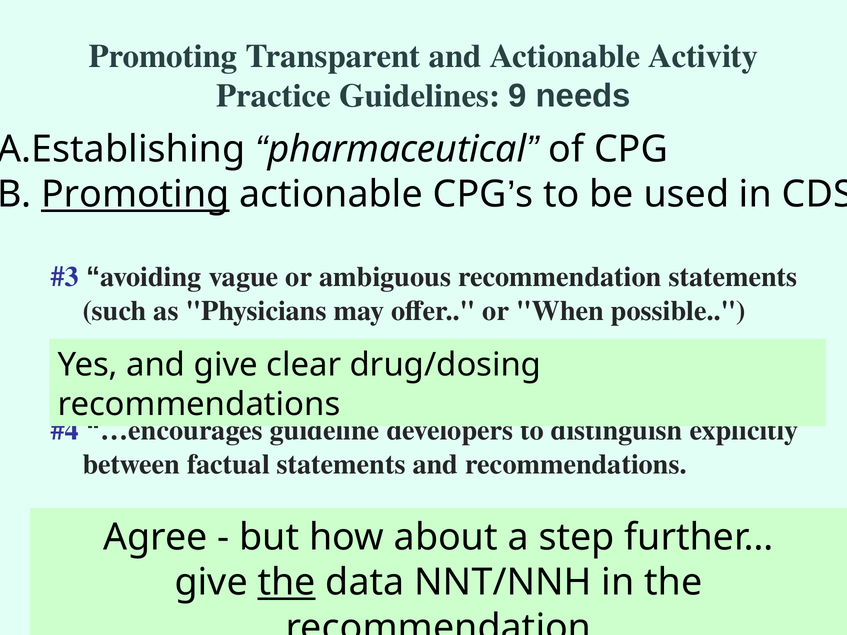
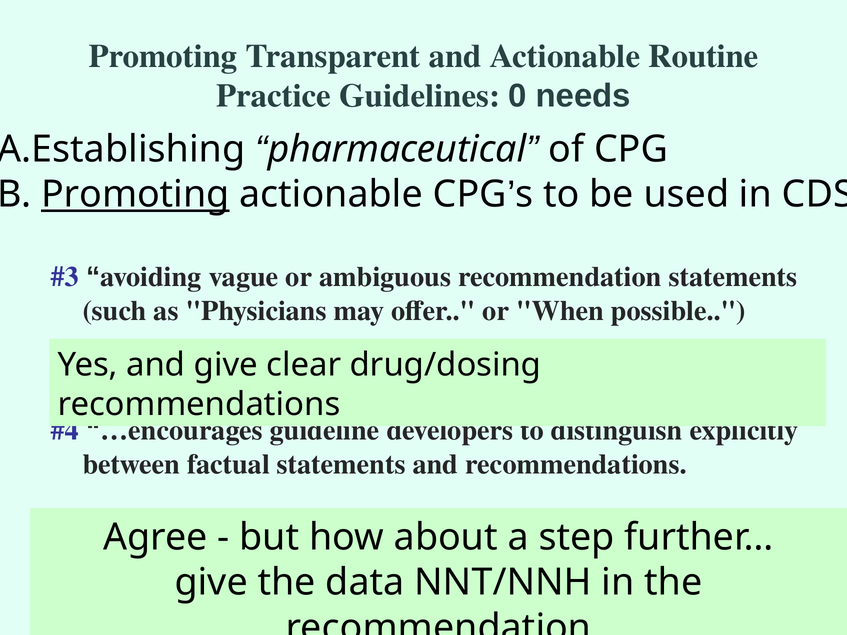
Activity: Activity -> Routine
9: 9 -> 0
the at (287, 583) underline: present -> none
